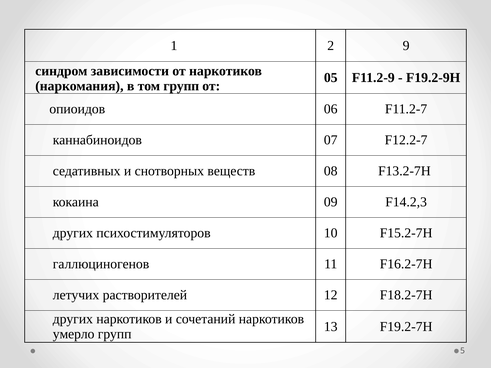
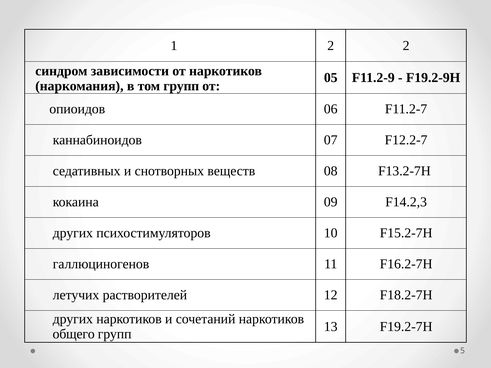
2 9: 9 -> 2
умерло: умерло -> общего
